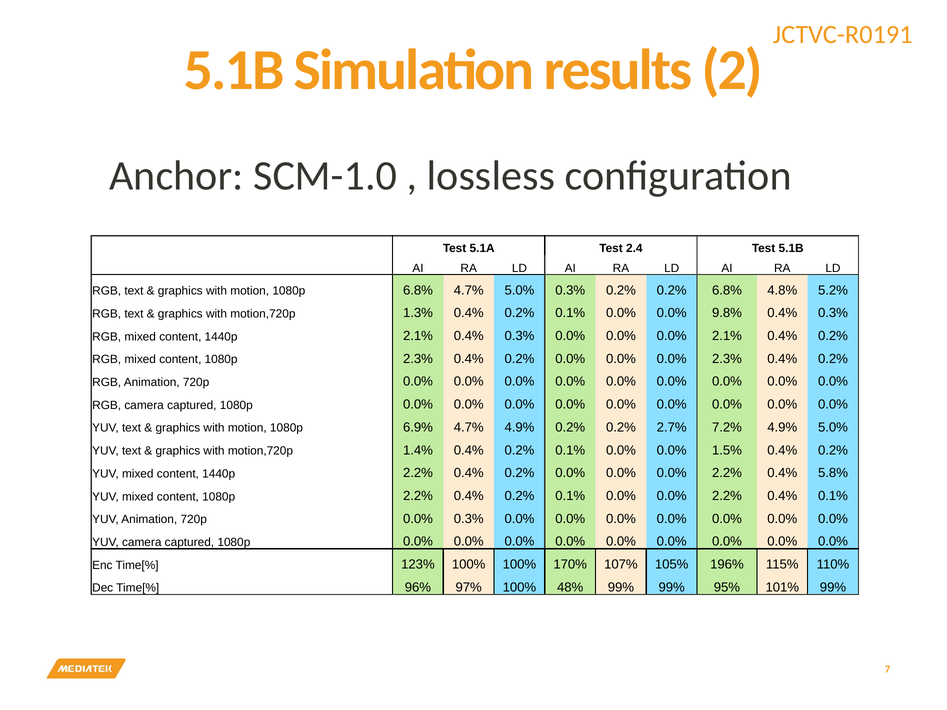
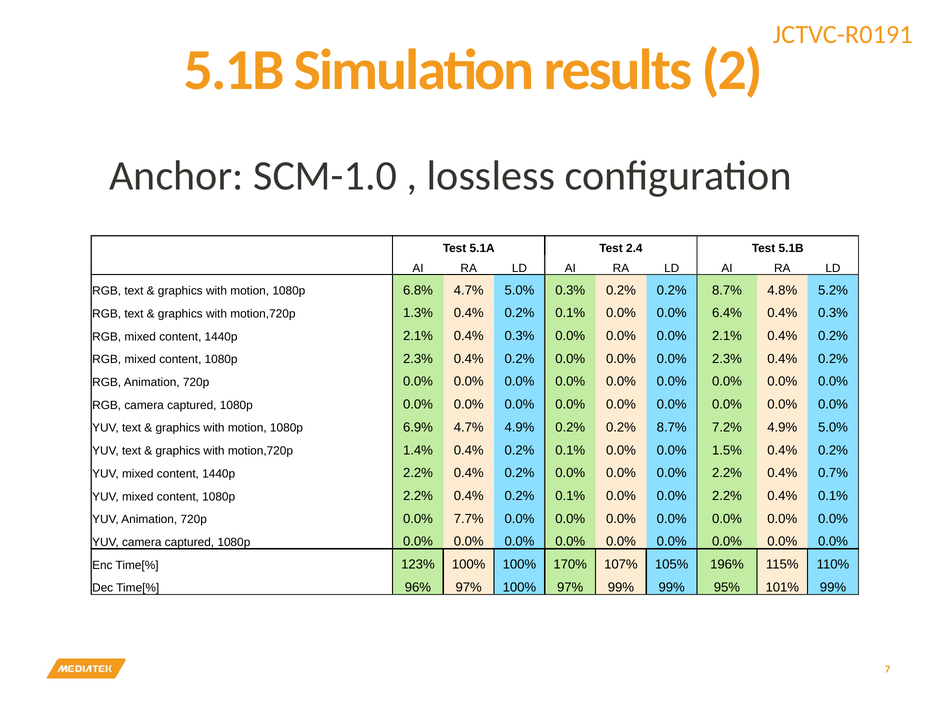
0.3% 0.2% 0.2% 6.8%: 6.8% -> 8.7%
9.8%: 9.8% -> 6.4%
4.9% 0.2% 0.2% 2.7%: 2.7% -> 8.7%
5.8%: 5.8% -> 0.7%
0.0% 0.3%: 0.3% -> 7.7%
100% 48%: 48% -> 97%
